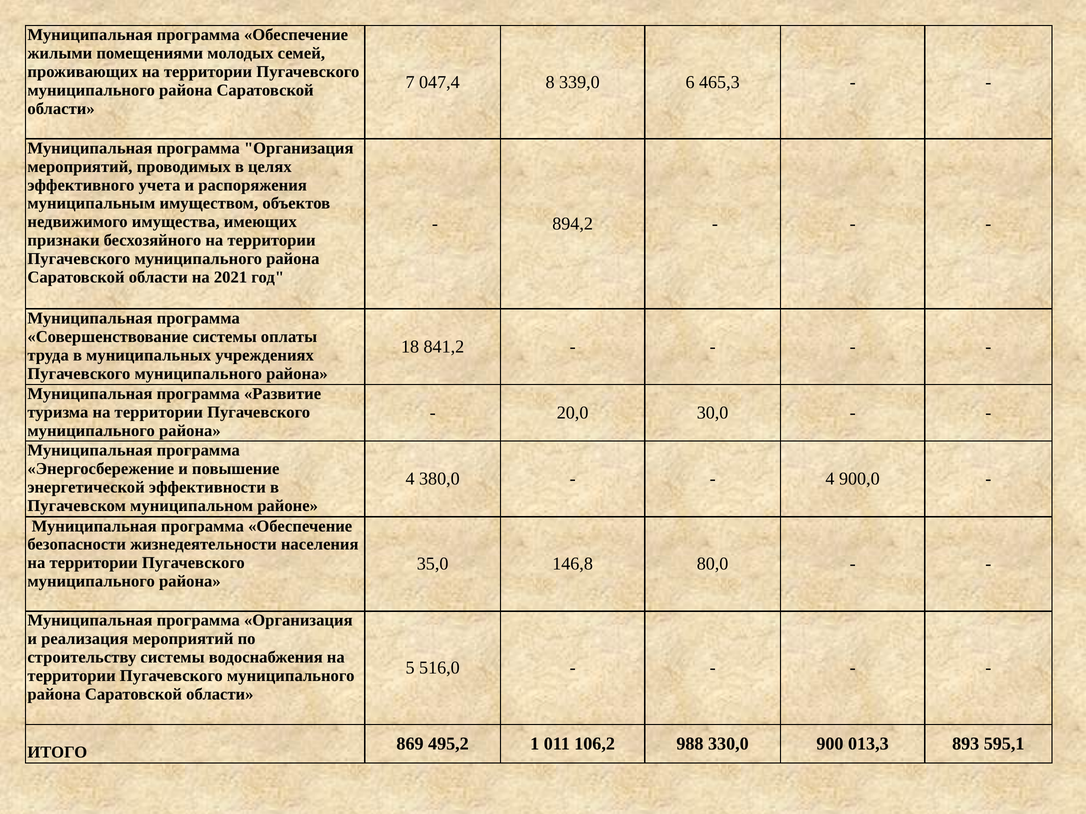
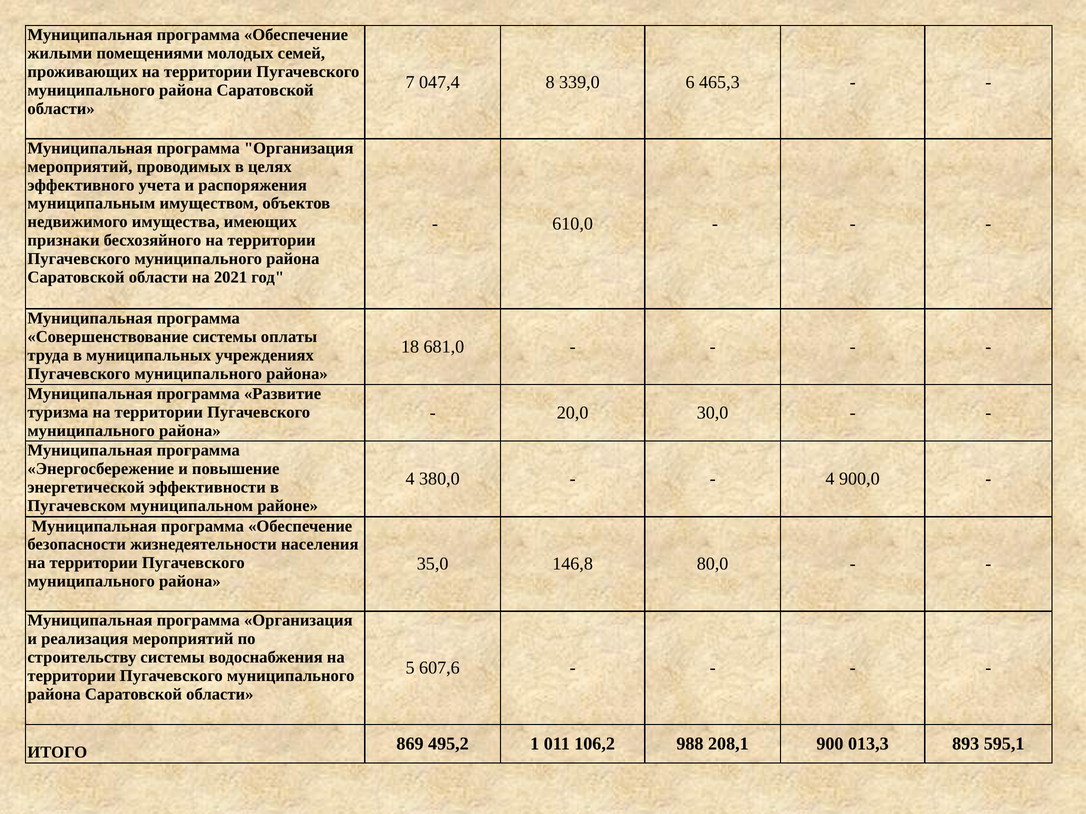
894,2: 894,2 -> 610,0
841,2: 841,2 -> 681,0
516,0: 516,0 -> 607,6
330,0: 330,0 -> 208,1
